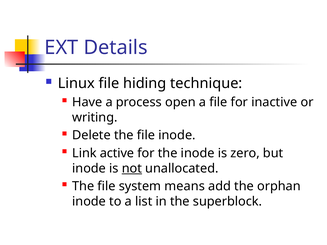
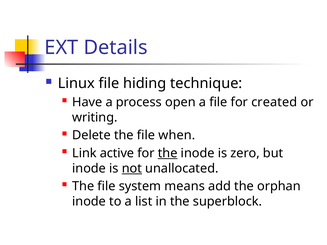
inactive: inactive -> created
file inode: inode -> when
the at (168, 153) underline: none -> present
